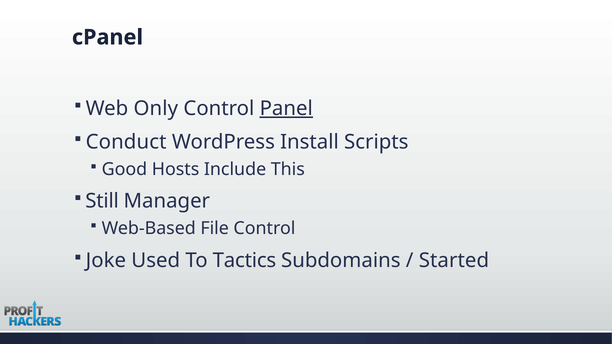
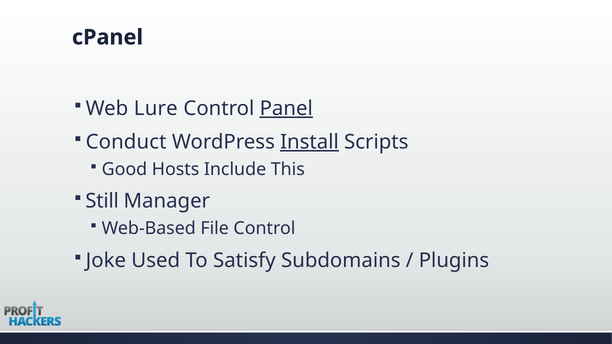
Only: Only -> Lure
Install underline: none -> present
Tactics: Tactics -> Satisfy
Started: Started -> Plugins
